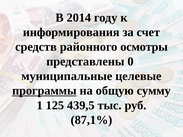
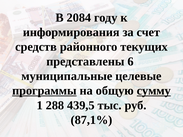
2014: 2014 -> 2084
осмотры: осмотры -> текущих
0: 0 -> 6
сумму underline: none -> present
125: 125 -> 288
